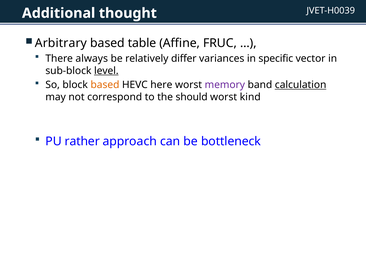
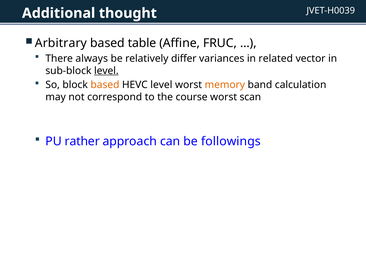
specific: specific -> related
HEVC here: here -> level
memory colour: purple -> orange
calculation underline: present -> none
should: should -> course
kind: kind -> scan
bottleneck: bottleneck -> followings
